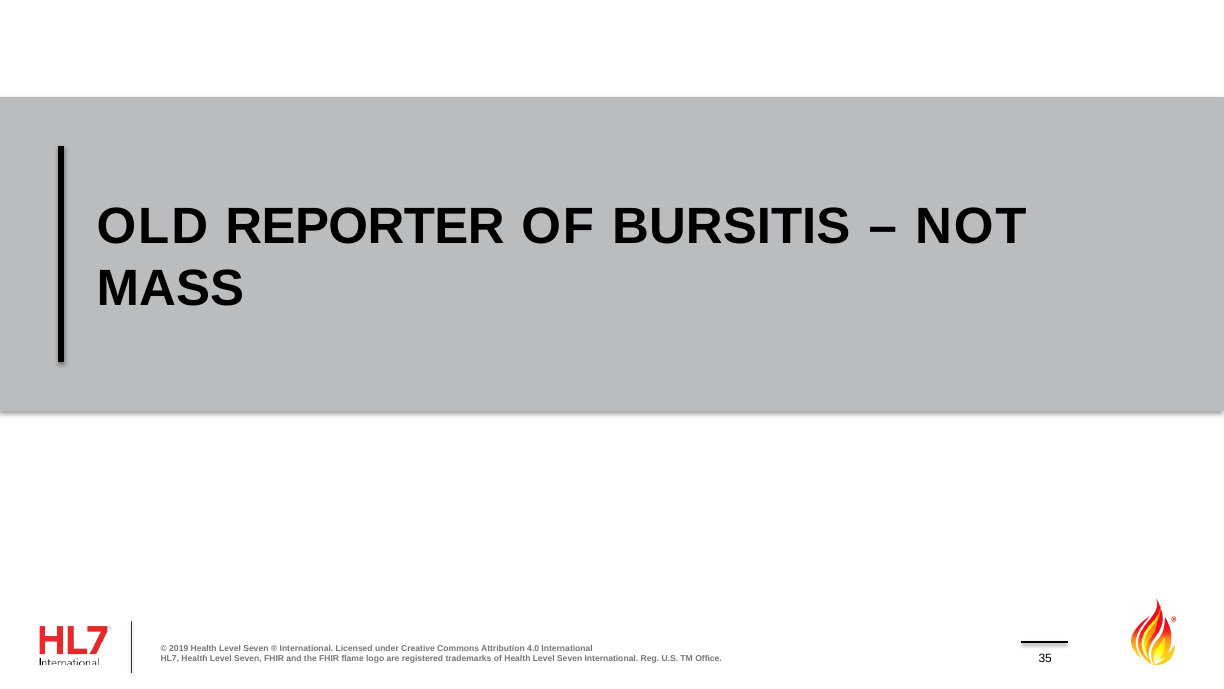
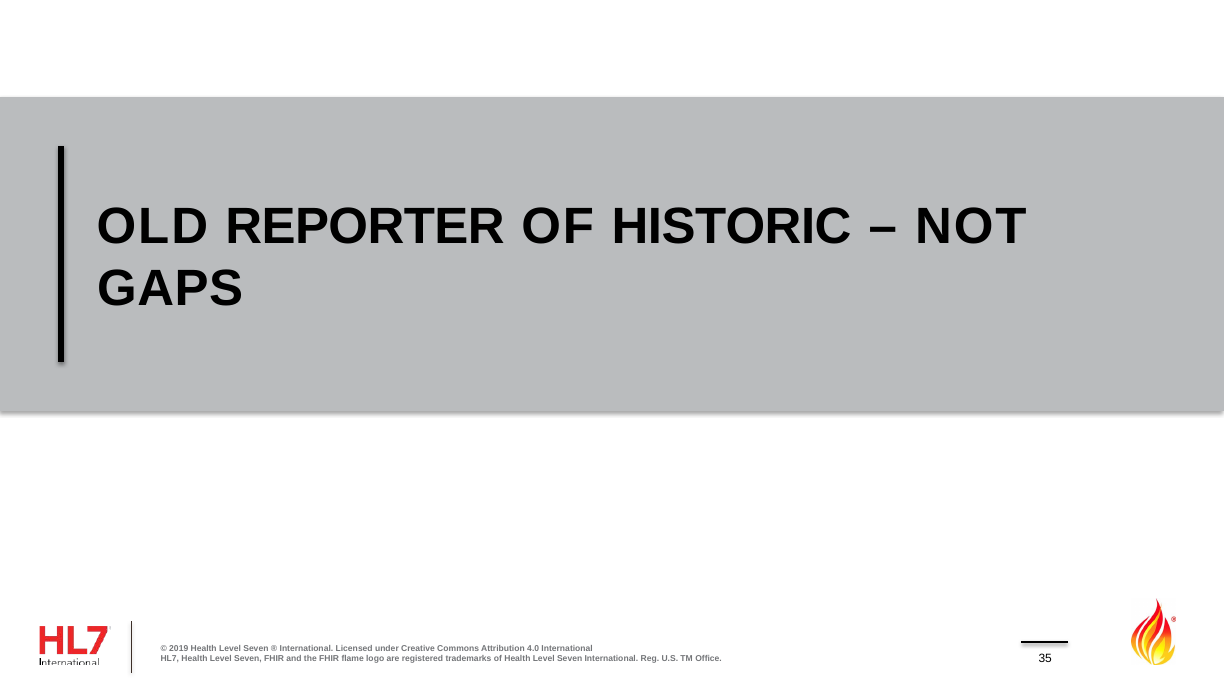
BURSITIS: BURSITIS -> HISTORIC
MASS: MASS -> GAPS
